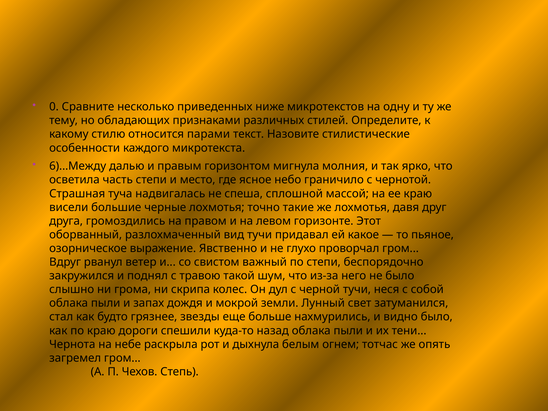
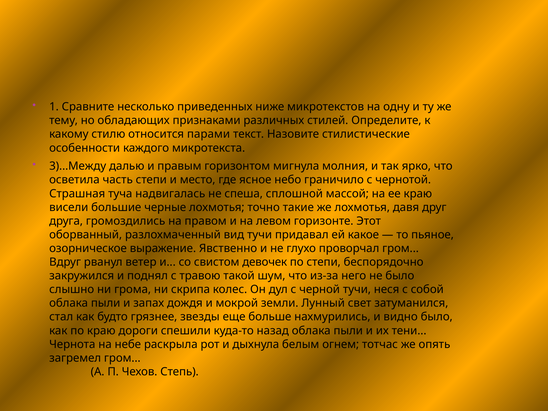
0: 0 -> 1
6)...Между: 6)...Между -> 3)...Между
важный: важный -> девочек
